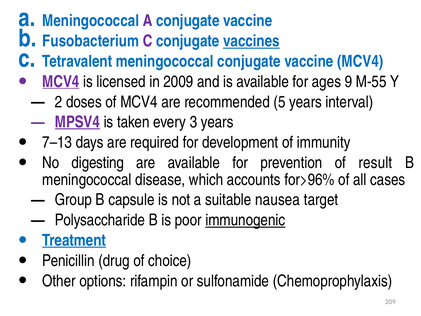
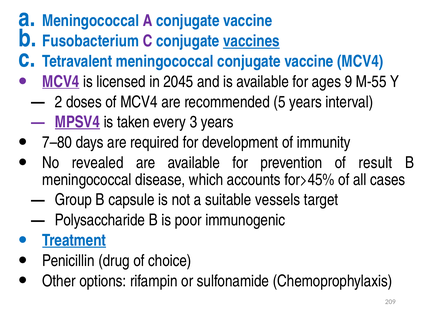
2009: 2009 -> 2045
7–13: 7–13 -> 7–80
digesting: digesting -> revealed
for>96%: for>96% -> for>45%
nausea: nausea -> vessels
immunogenic underline: present -> none
